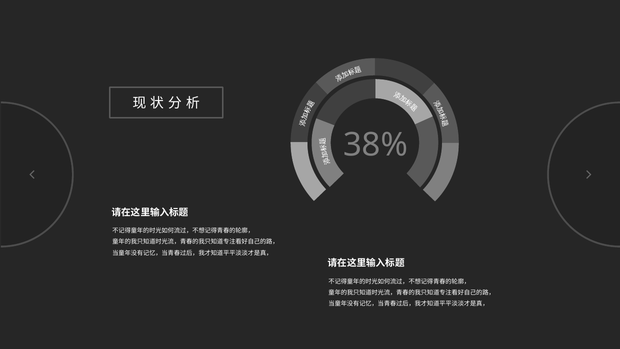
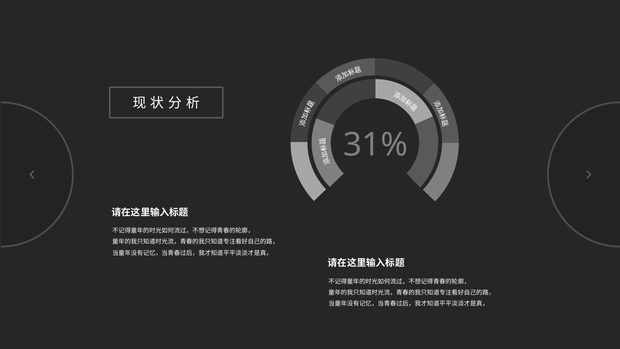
38%: 38% -> 31%
